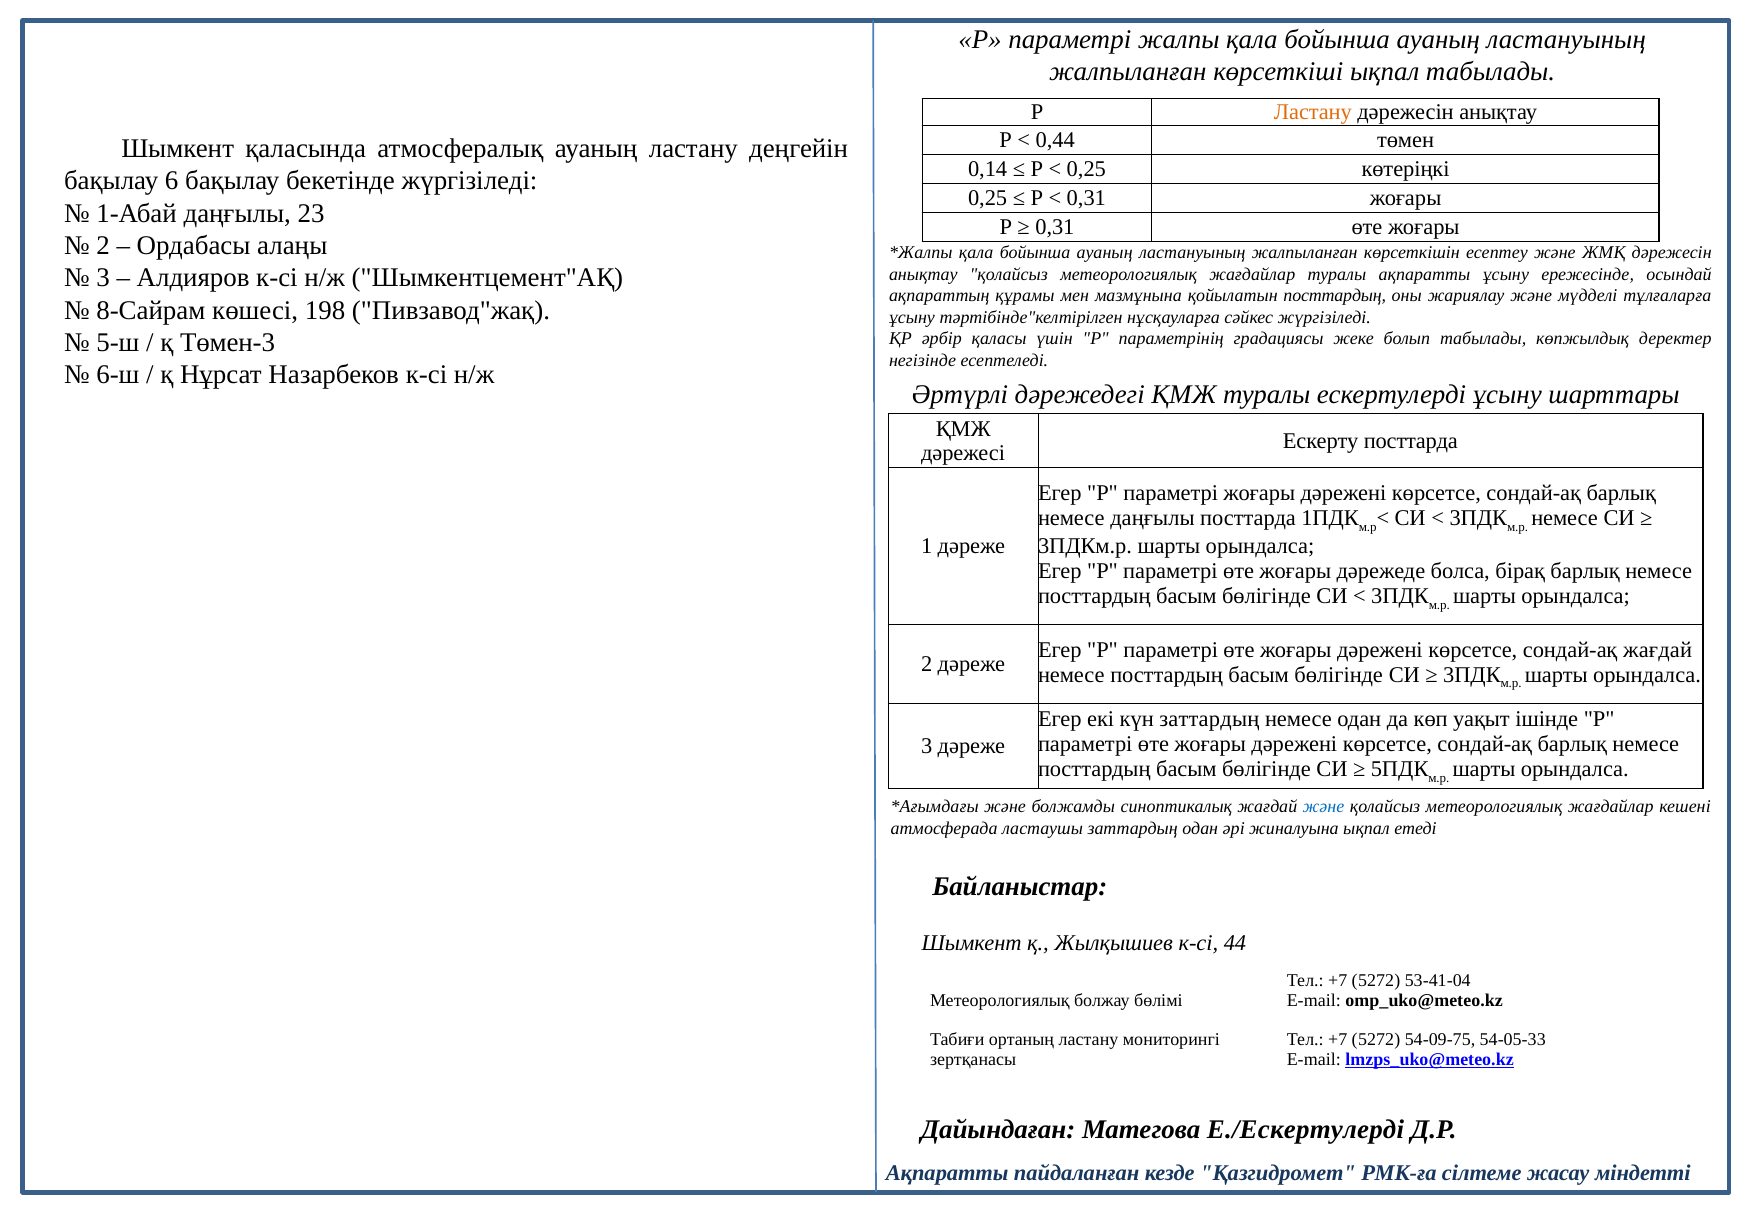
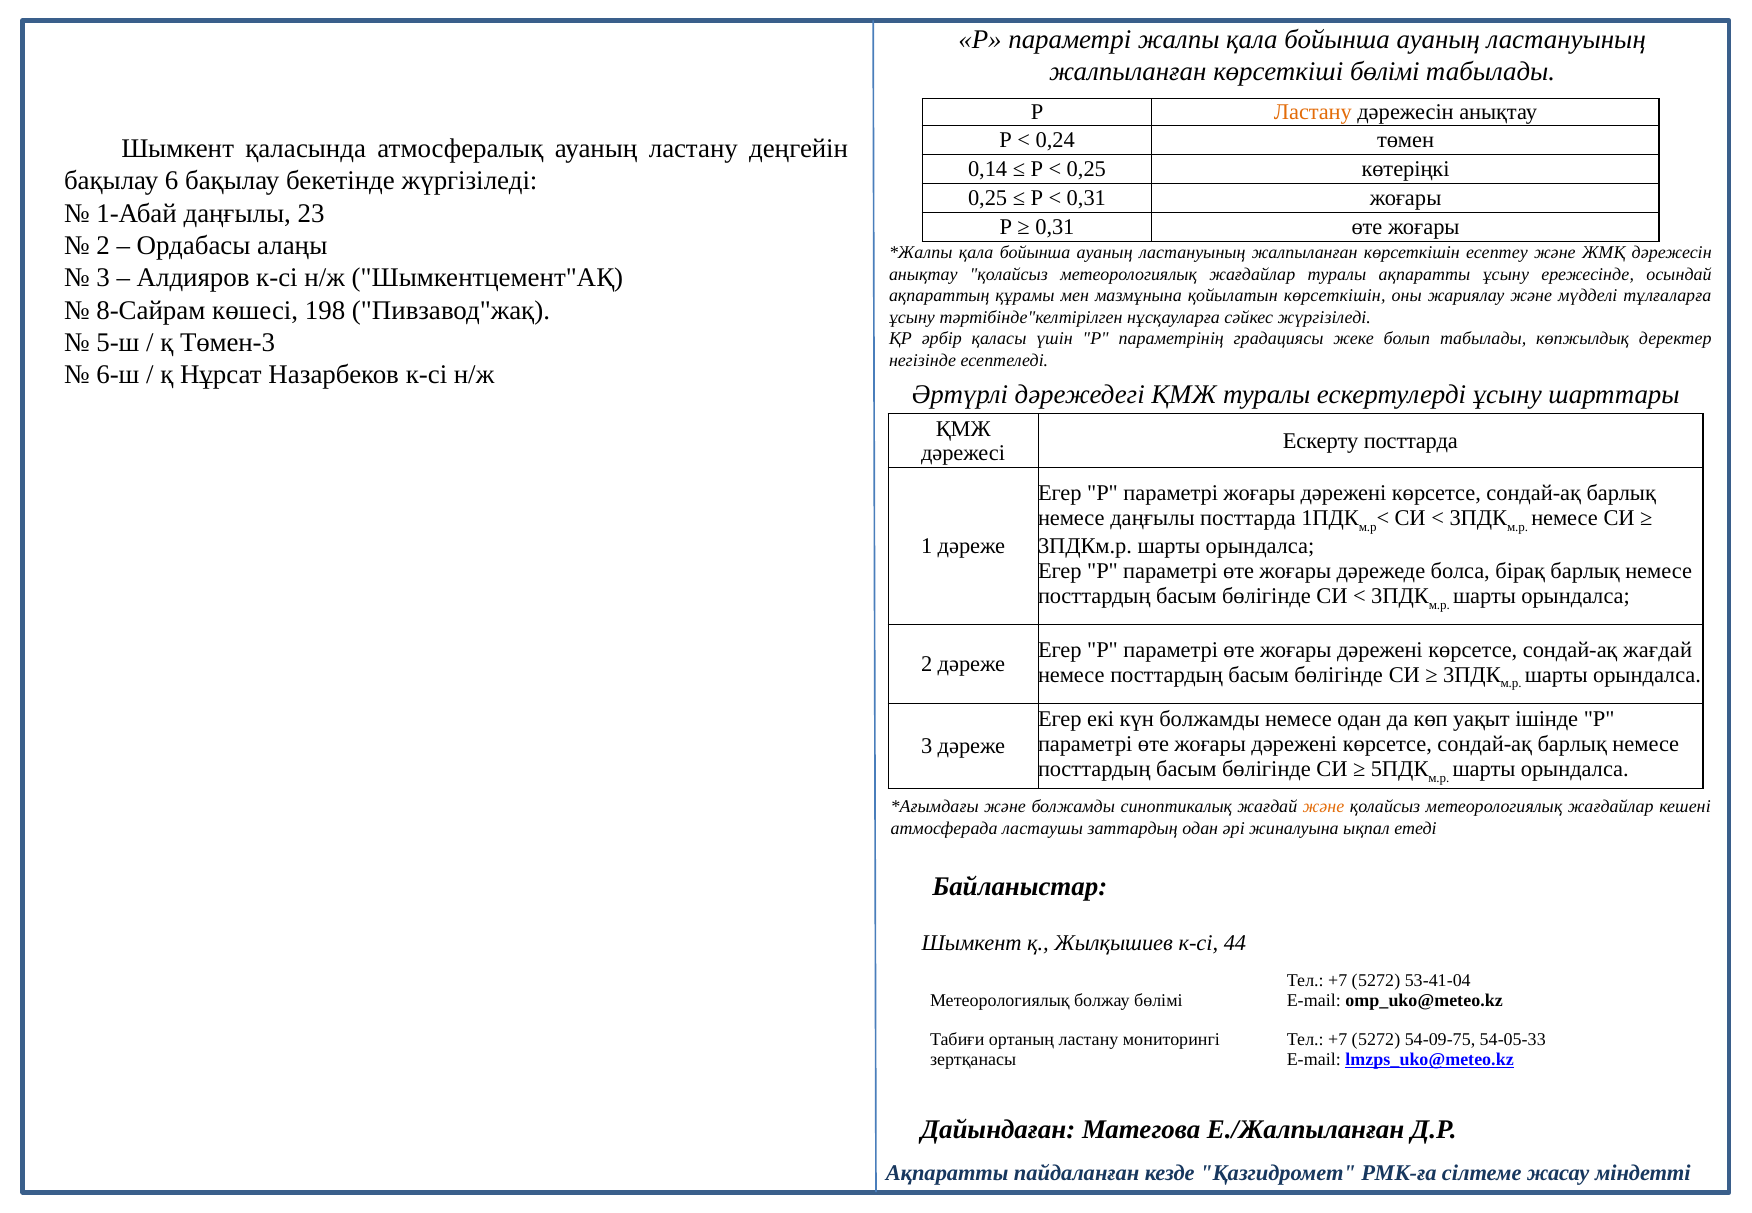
көрсеткіші ықпал: ықпал -> бөлімі
0,44: 0,44 -> 0,24
қойылатын посттардың: посттардың -> көрсеткішін
күн заттардың: заттардың -> болжамды
және at (1324, 807) colour: blue -> orange
Е./Ескертулерді: Е./Ескертулерді -> Е./Жалпыланған
